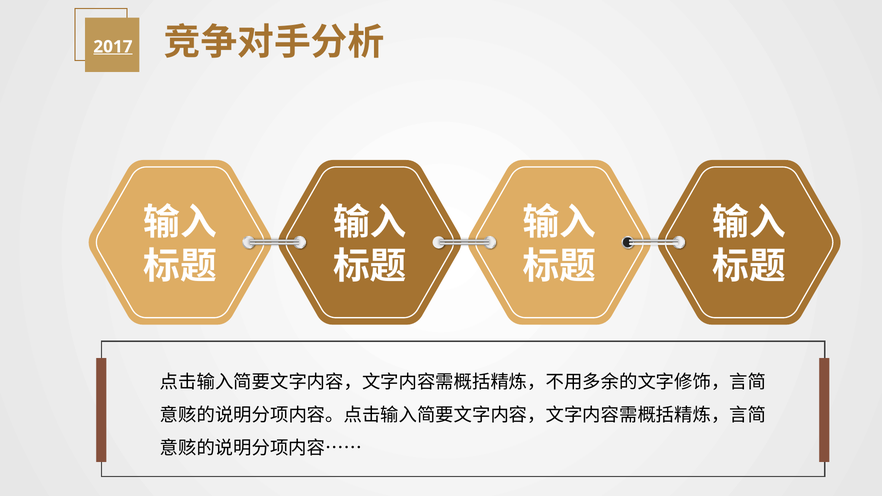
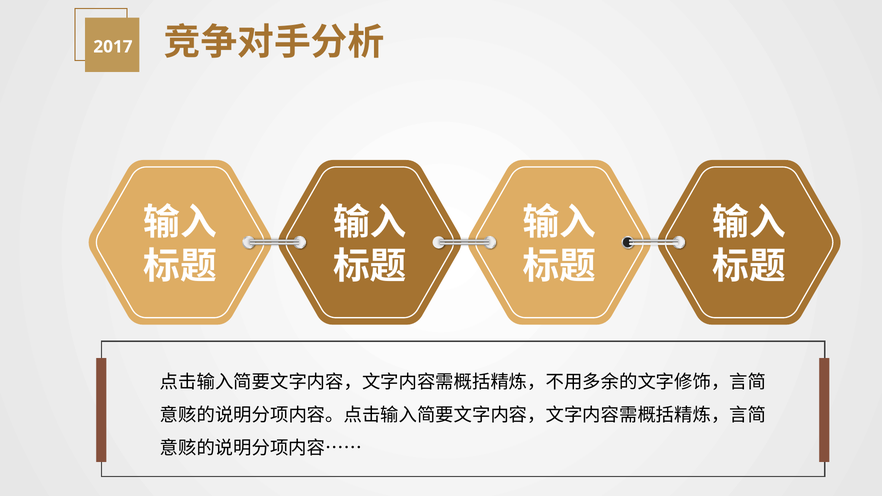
2017 underline: present -> none
